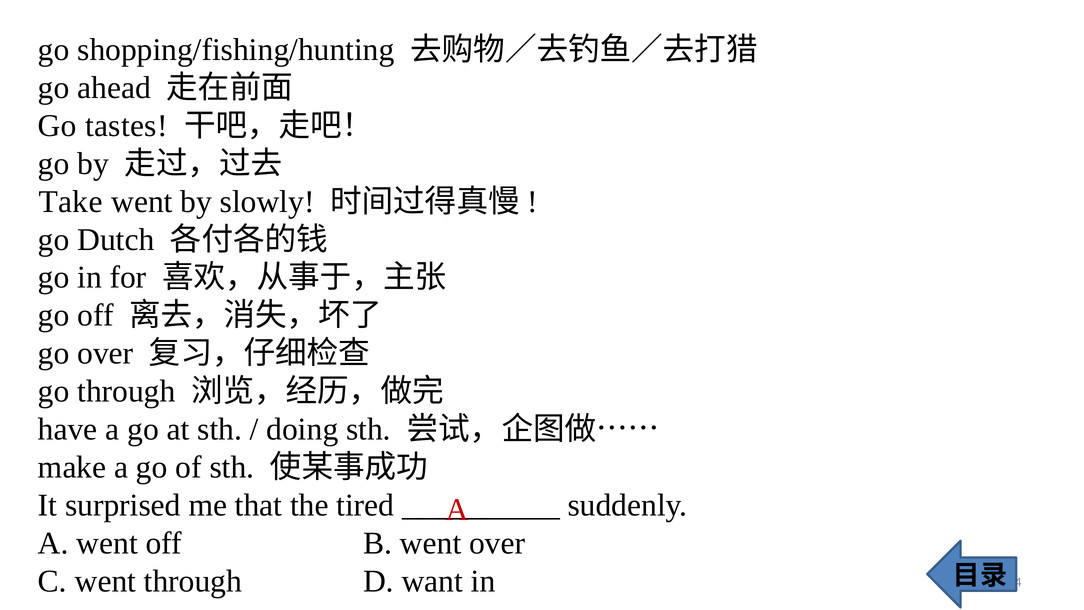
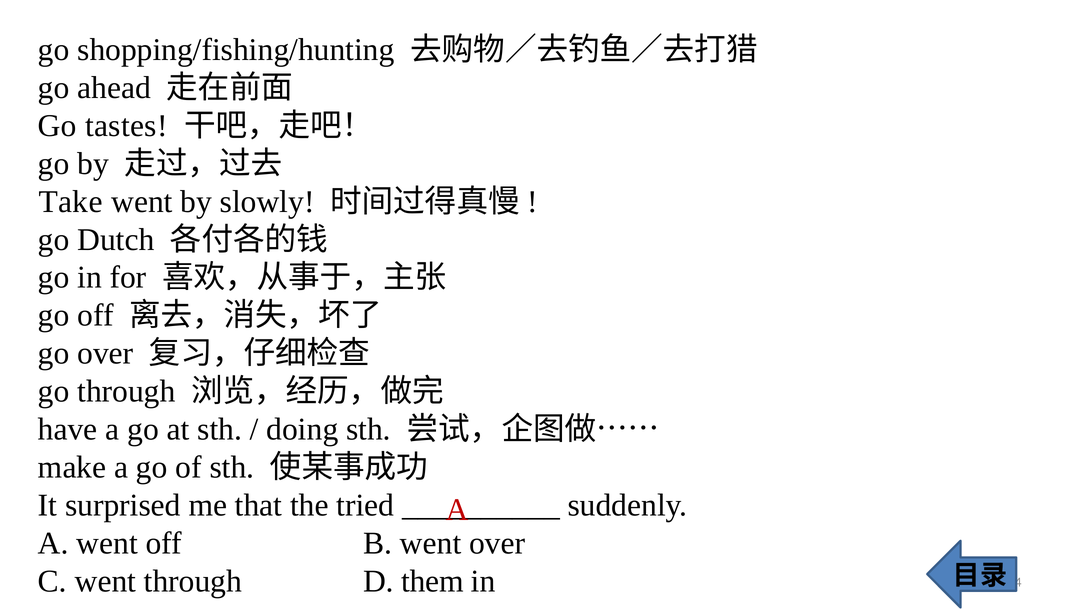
tired: tired -> tried
want: want -> them
